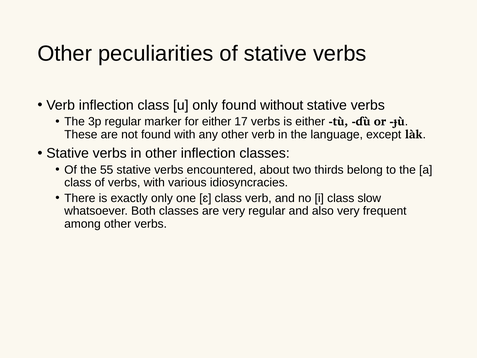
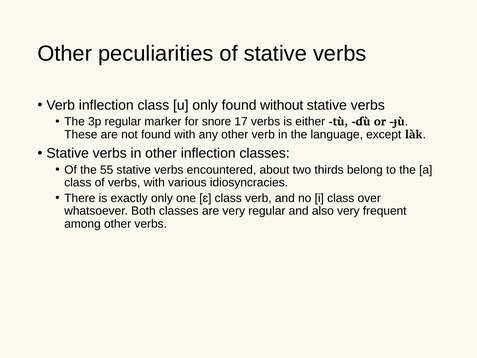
for either: either -> snore
slow: slow -> over
